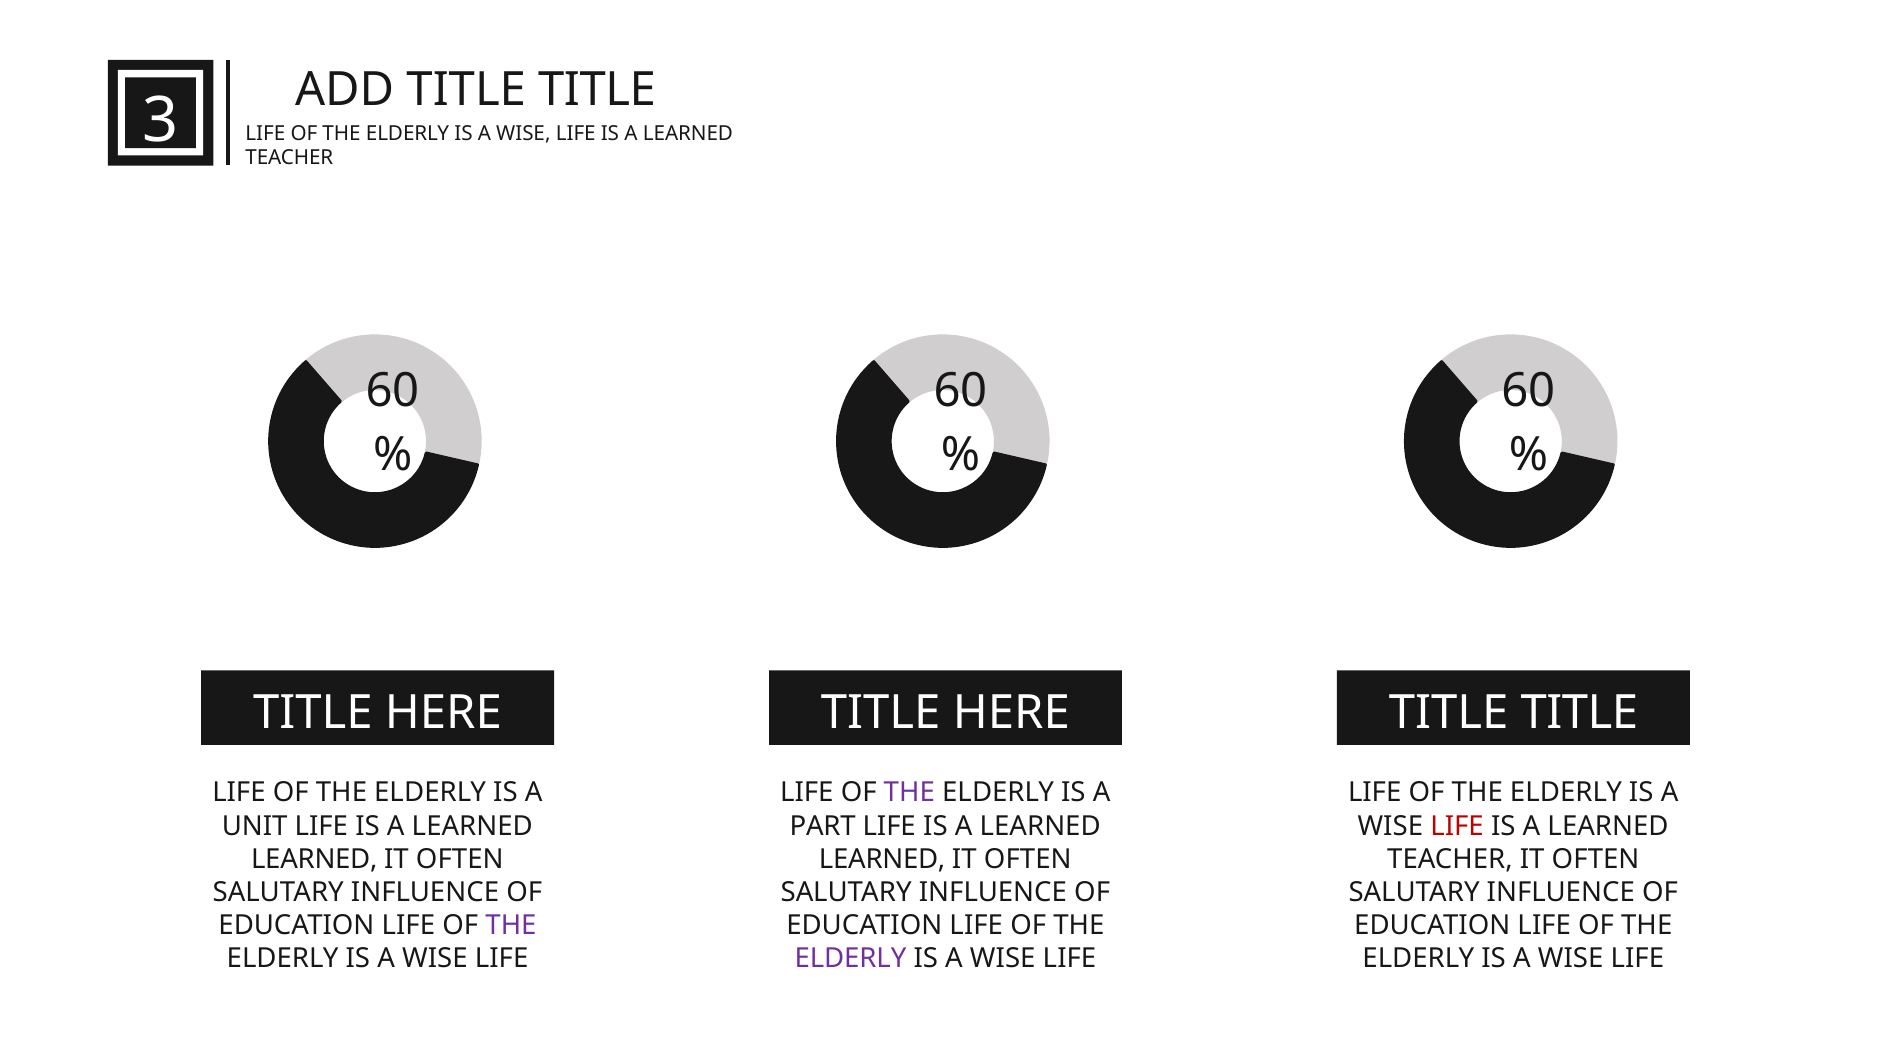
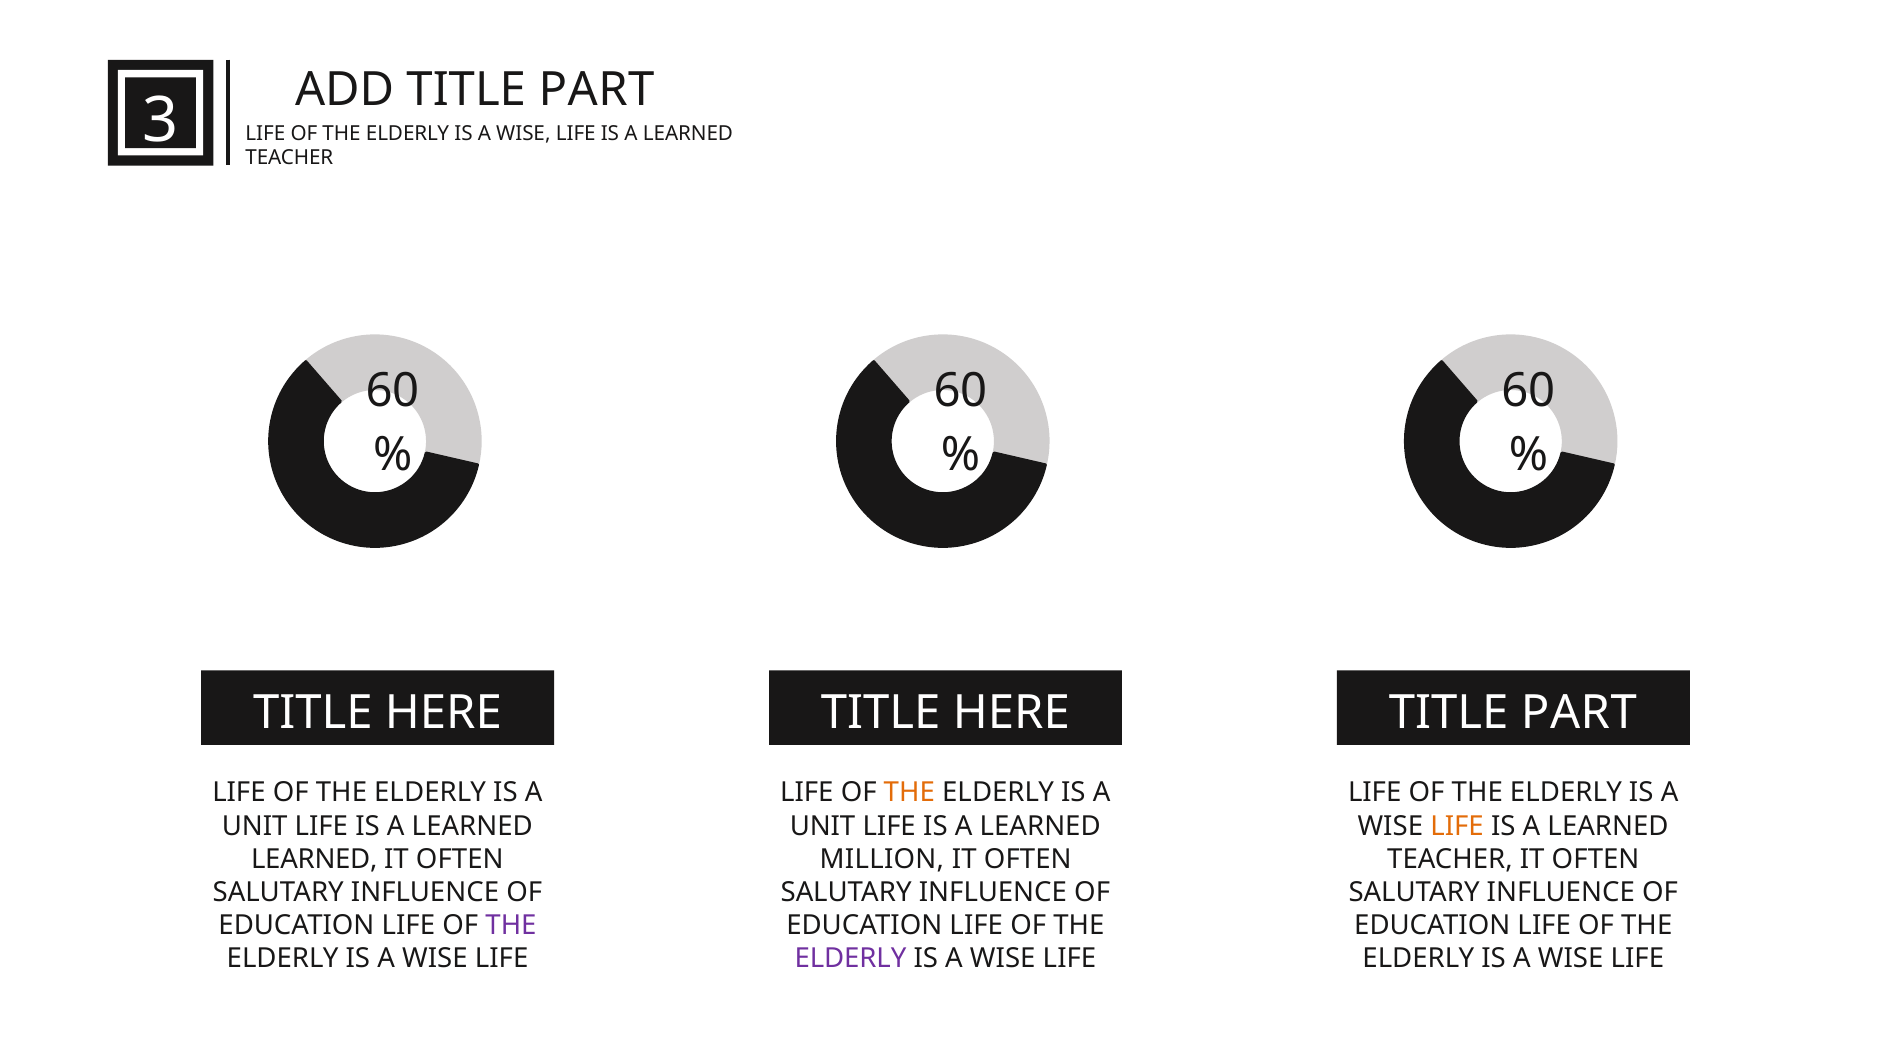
ADD TITLE TITLE: TITLE -> PART
TITLE at (1579, 713): TITLE -> PART
THE at (909, 793) colour: purple -> orange
PART at (823, 826): PART -> UNIT
LIFE at (1457, 826) colour: red -> orange
LEARNED at (882, 859): LEARNED -> MILLION
